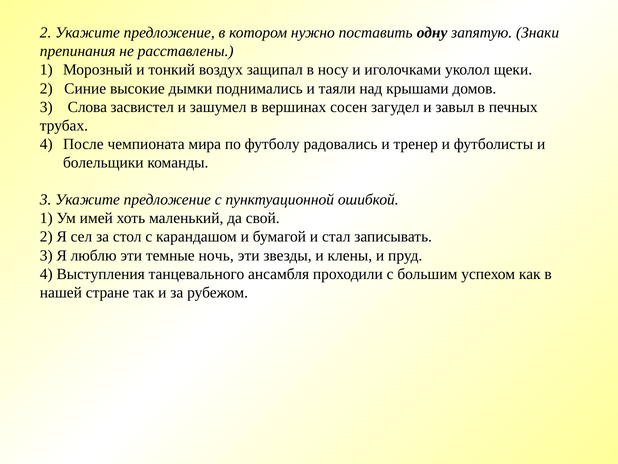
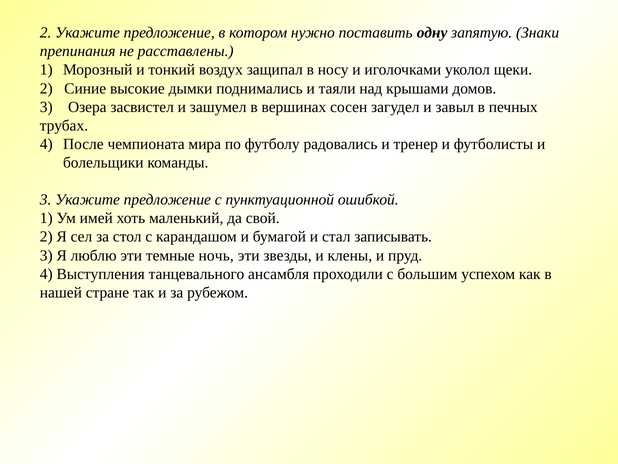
Слова: Слова -> Озера
